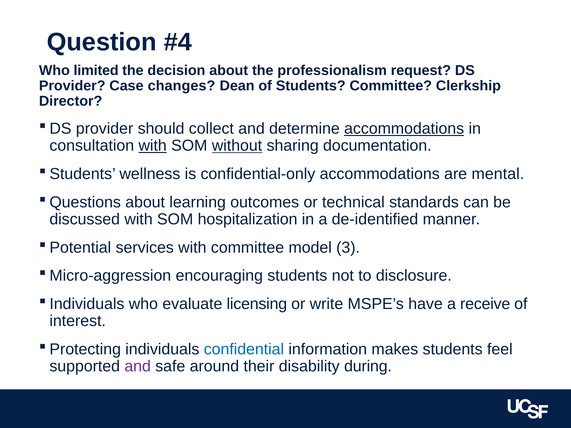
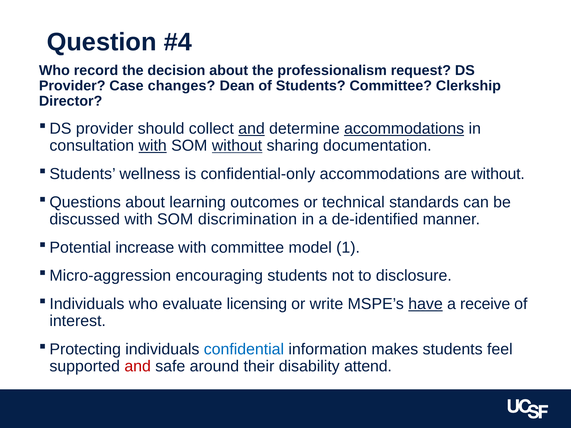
limited: limited -> record
and at (252, 129) underline: none -> present
are mental: mental -> without
hospitalization: hospitalization -> discrimination
services: services -> increase
3: 3 -> 1
have underline: none -> present
and at (138, 367) colour: purple -> red
during: during -> attend
